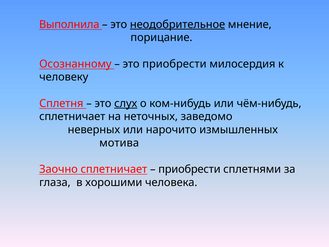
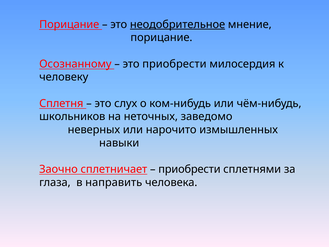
Выполнила at (69, 24): Выполнила -> Порицание
слух underline: present -> none
сплетничает at (72, 117): сплетничает -> школьников
мотива: мотива -> навыки
хорошими: хорошими -> направить
